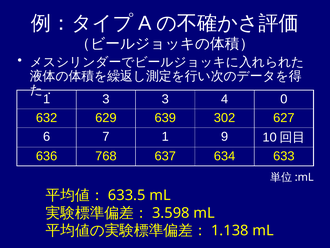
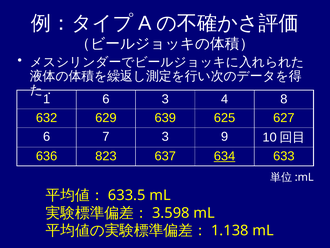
3 at (106, 99): 3 -> 6
0: 0 -> 8
302: 302 -> 625
7 1: 1 -> 3
768: 768 -> 823
634 underline: none -> present
